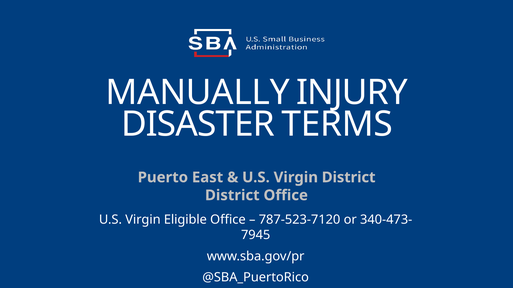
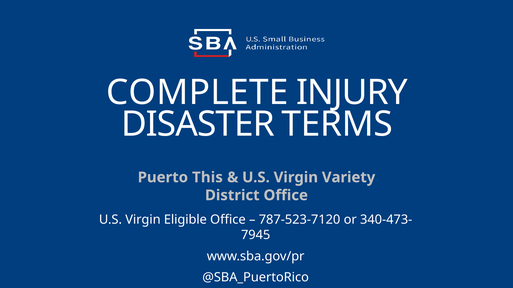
MANUALLY: MANUALLY -> COMPLETE
East: East -> This
Virgin District: District -> Variety
